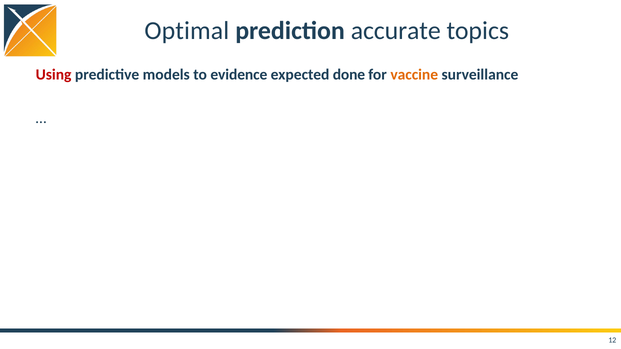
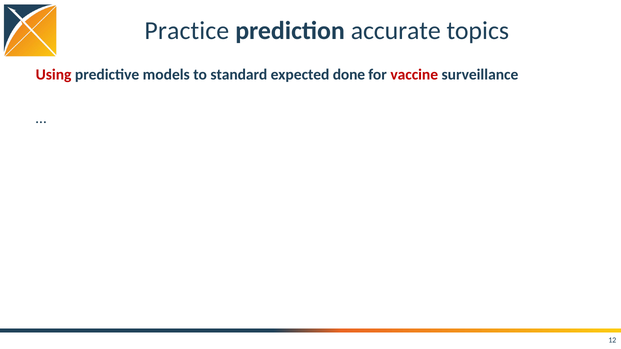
Optimal: Optimal -> Practice
evidence: evidence -> standard
vaccine colour: orange -> red
